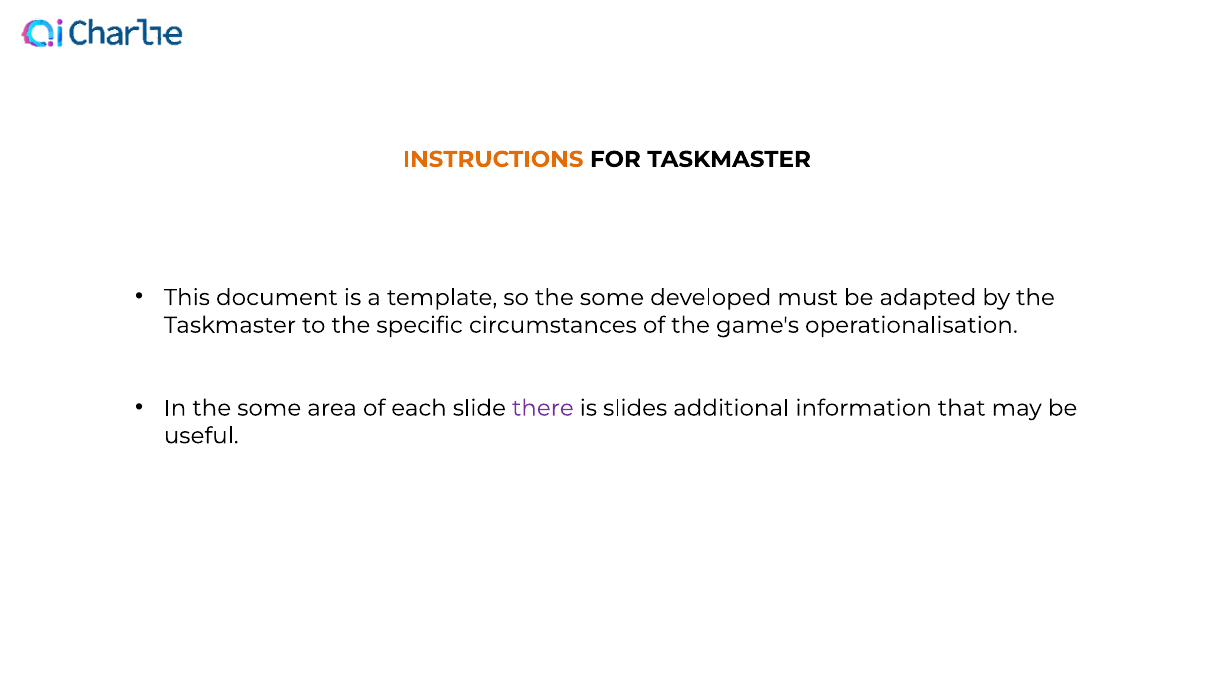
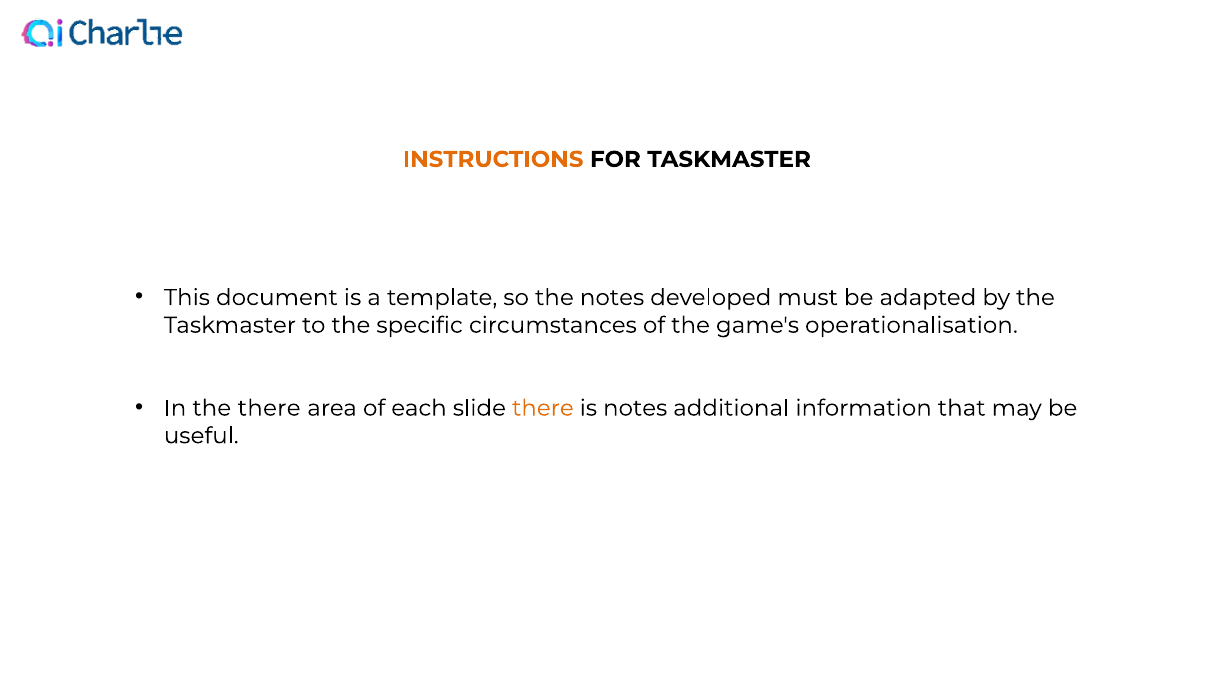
so the some: some -> notes
In the some: some -> there
there at (543, 408) colour: purple -> orange
is slides: slides -> notes
